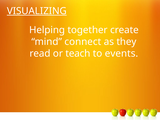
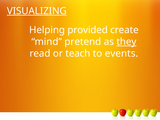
together: together -> provided
connect: connect -> pretend
they underline: none -> present
